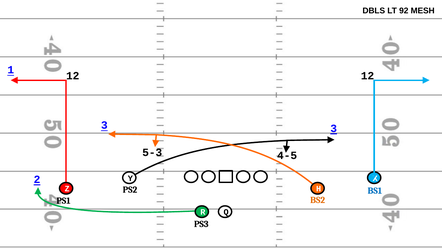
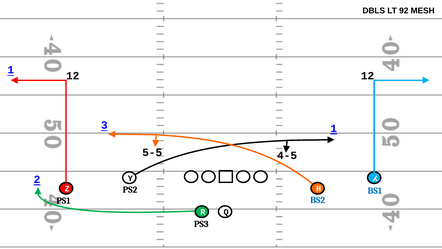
3 3: 3 -> 1
5-3: 5-3 -> 5-5
BS2 colour: orange -> blue
